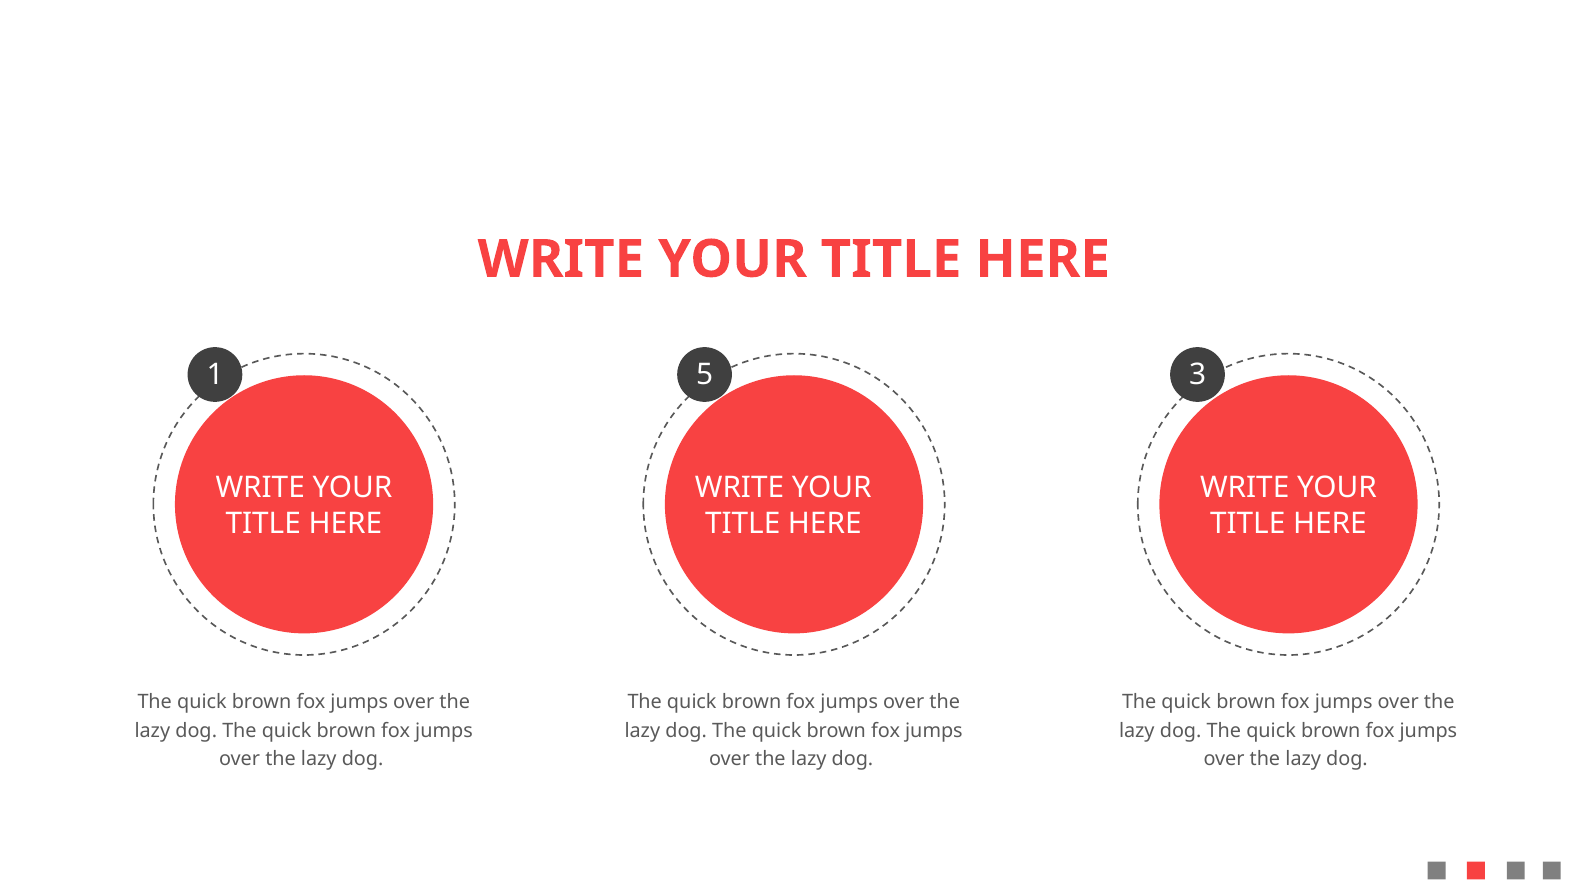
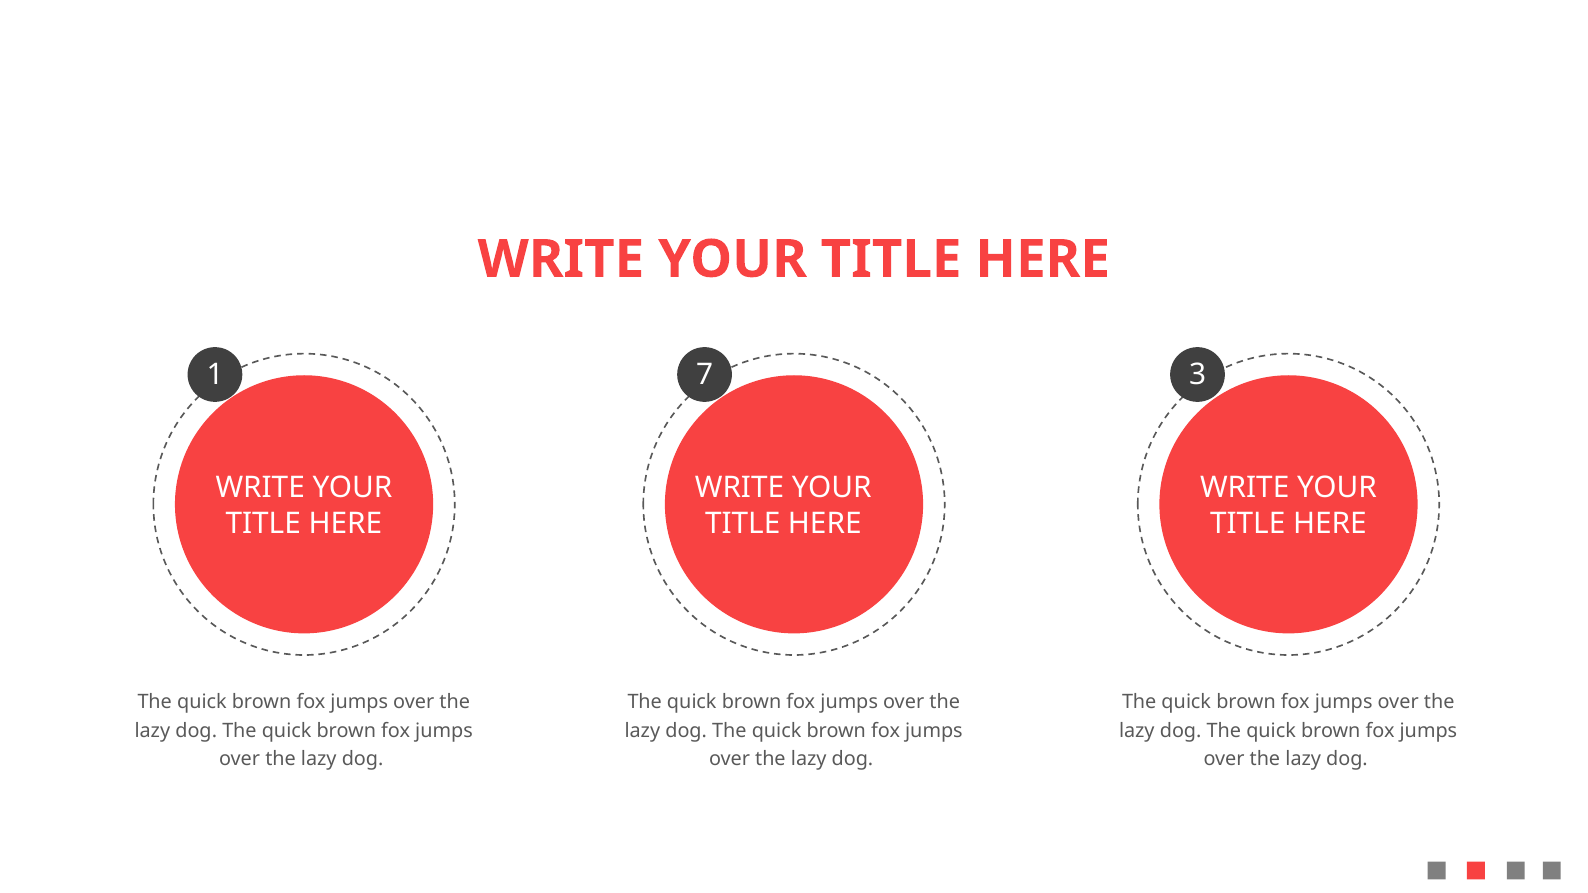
5: 5 -> 7
